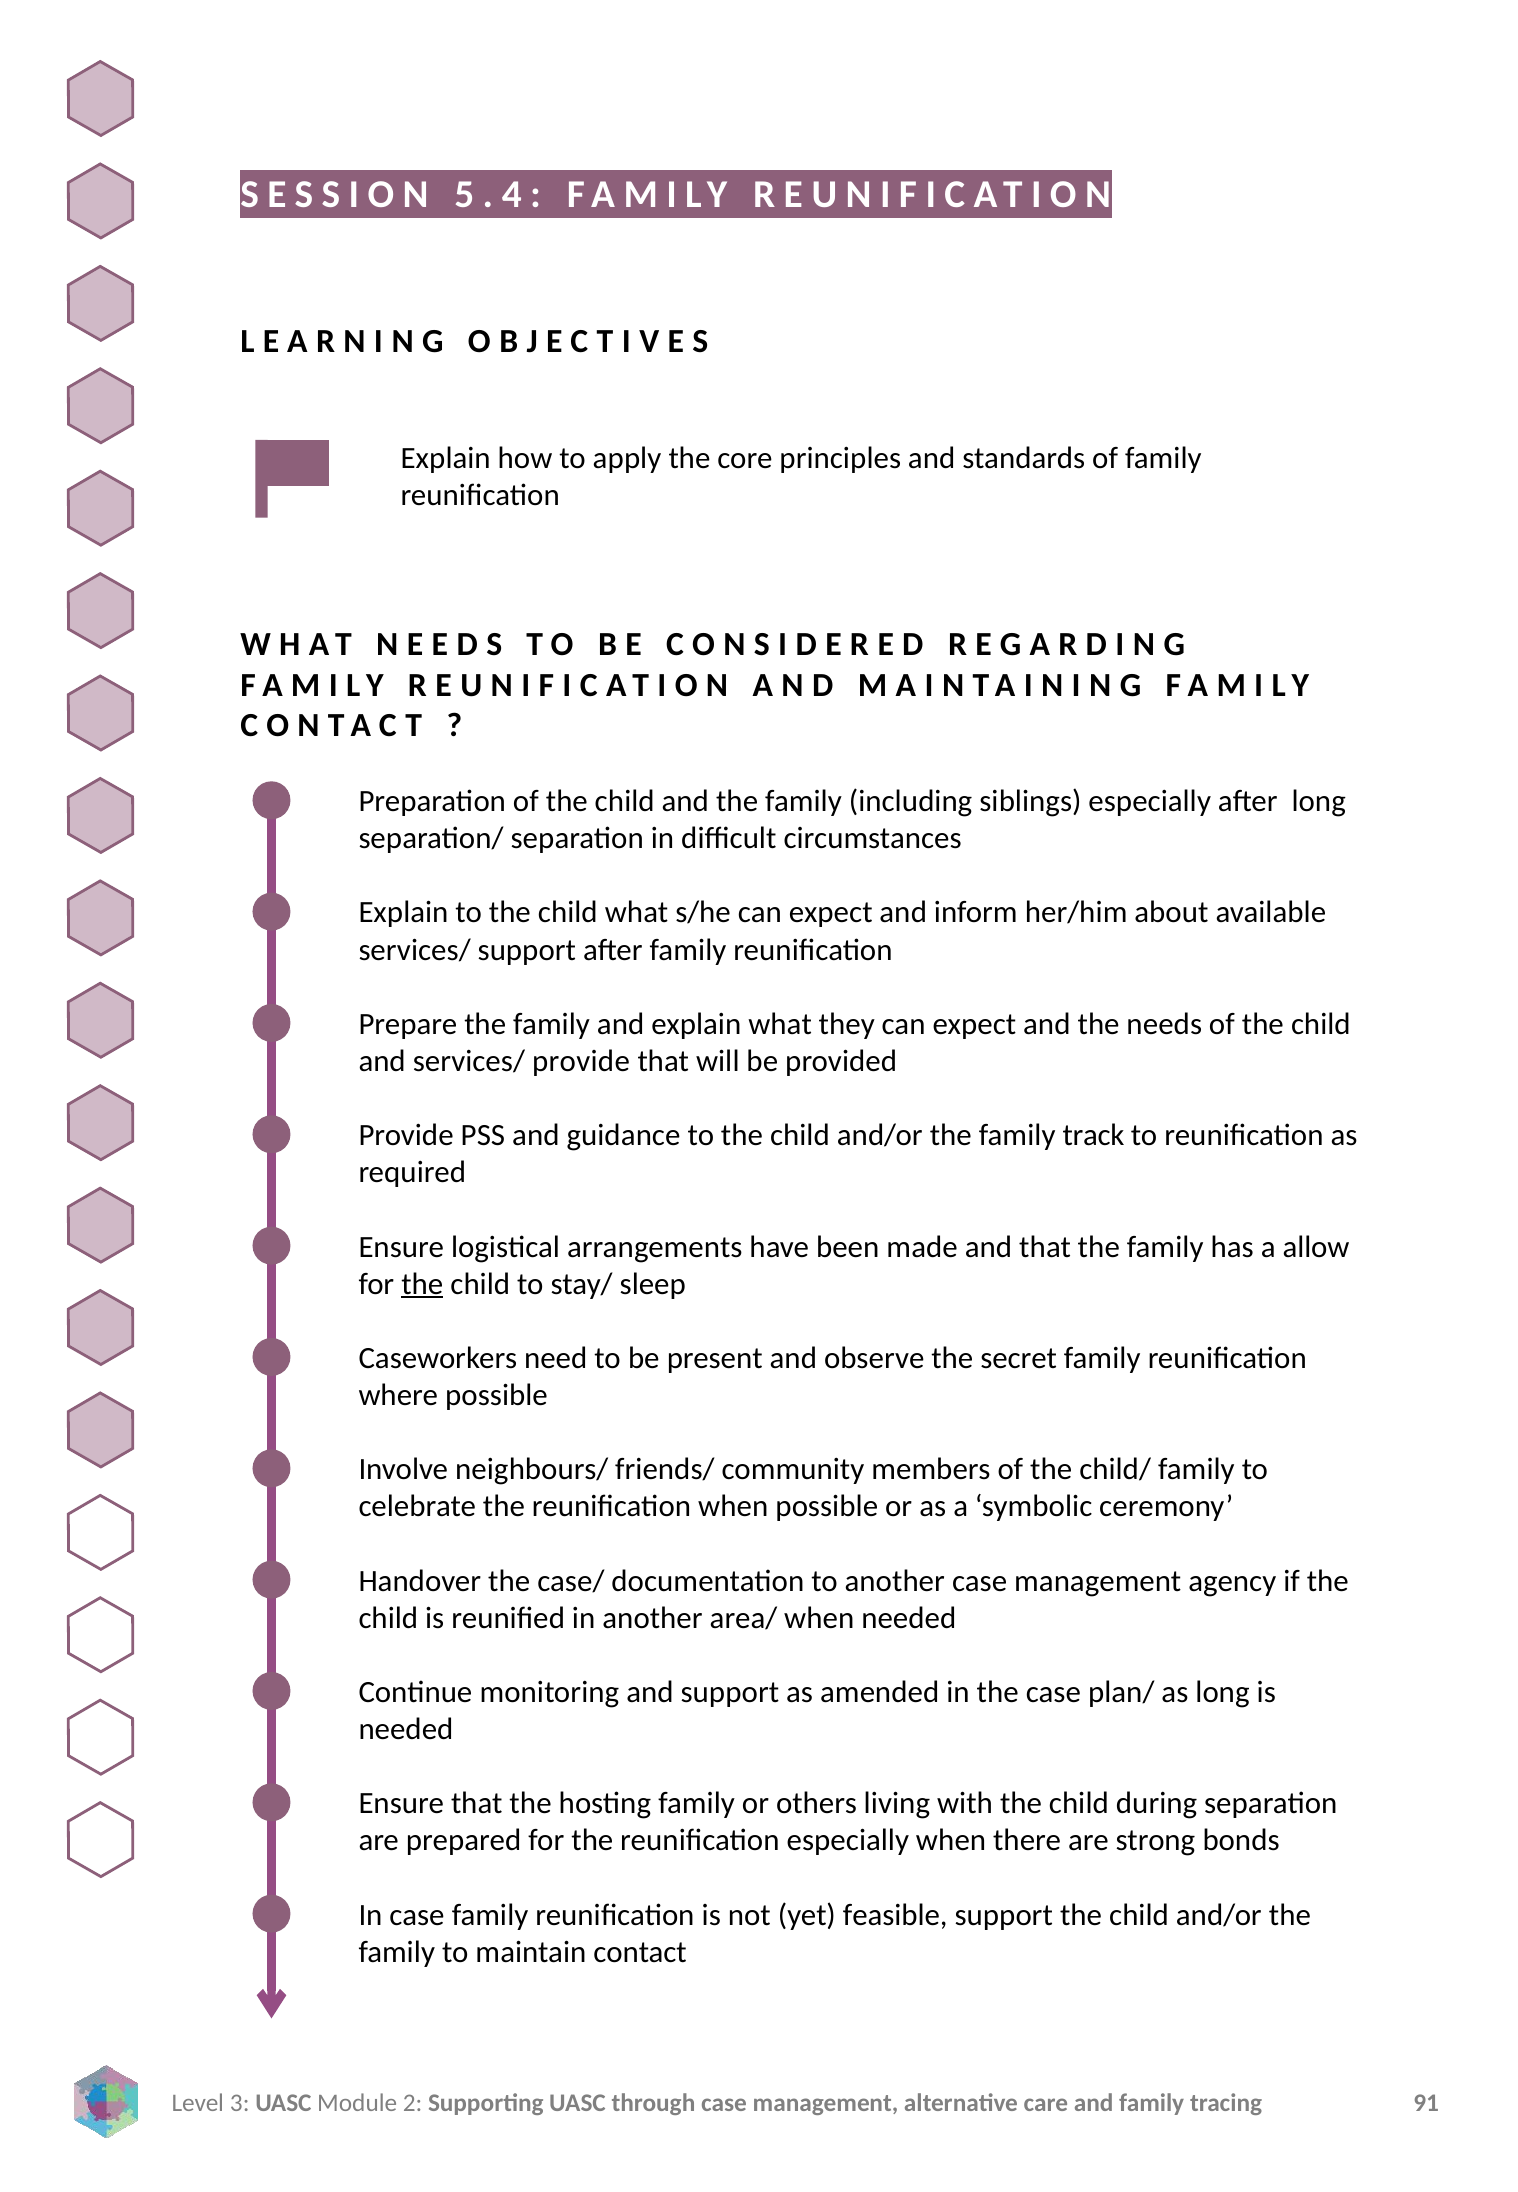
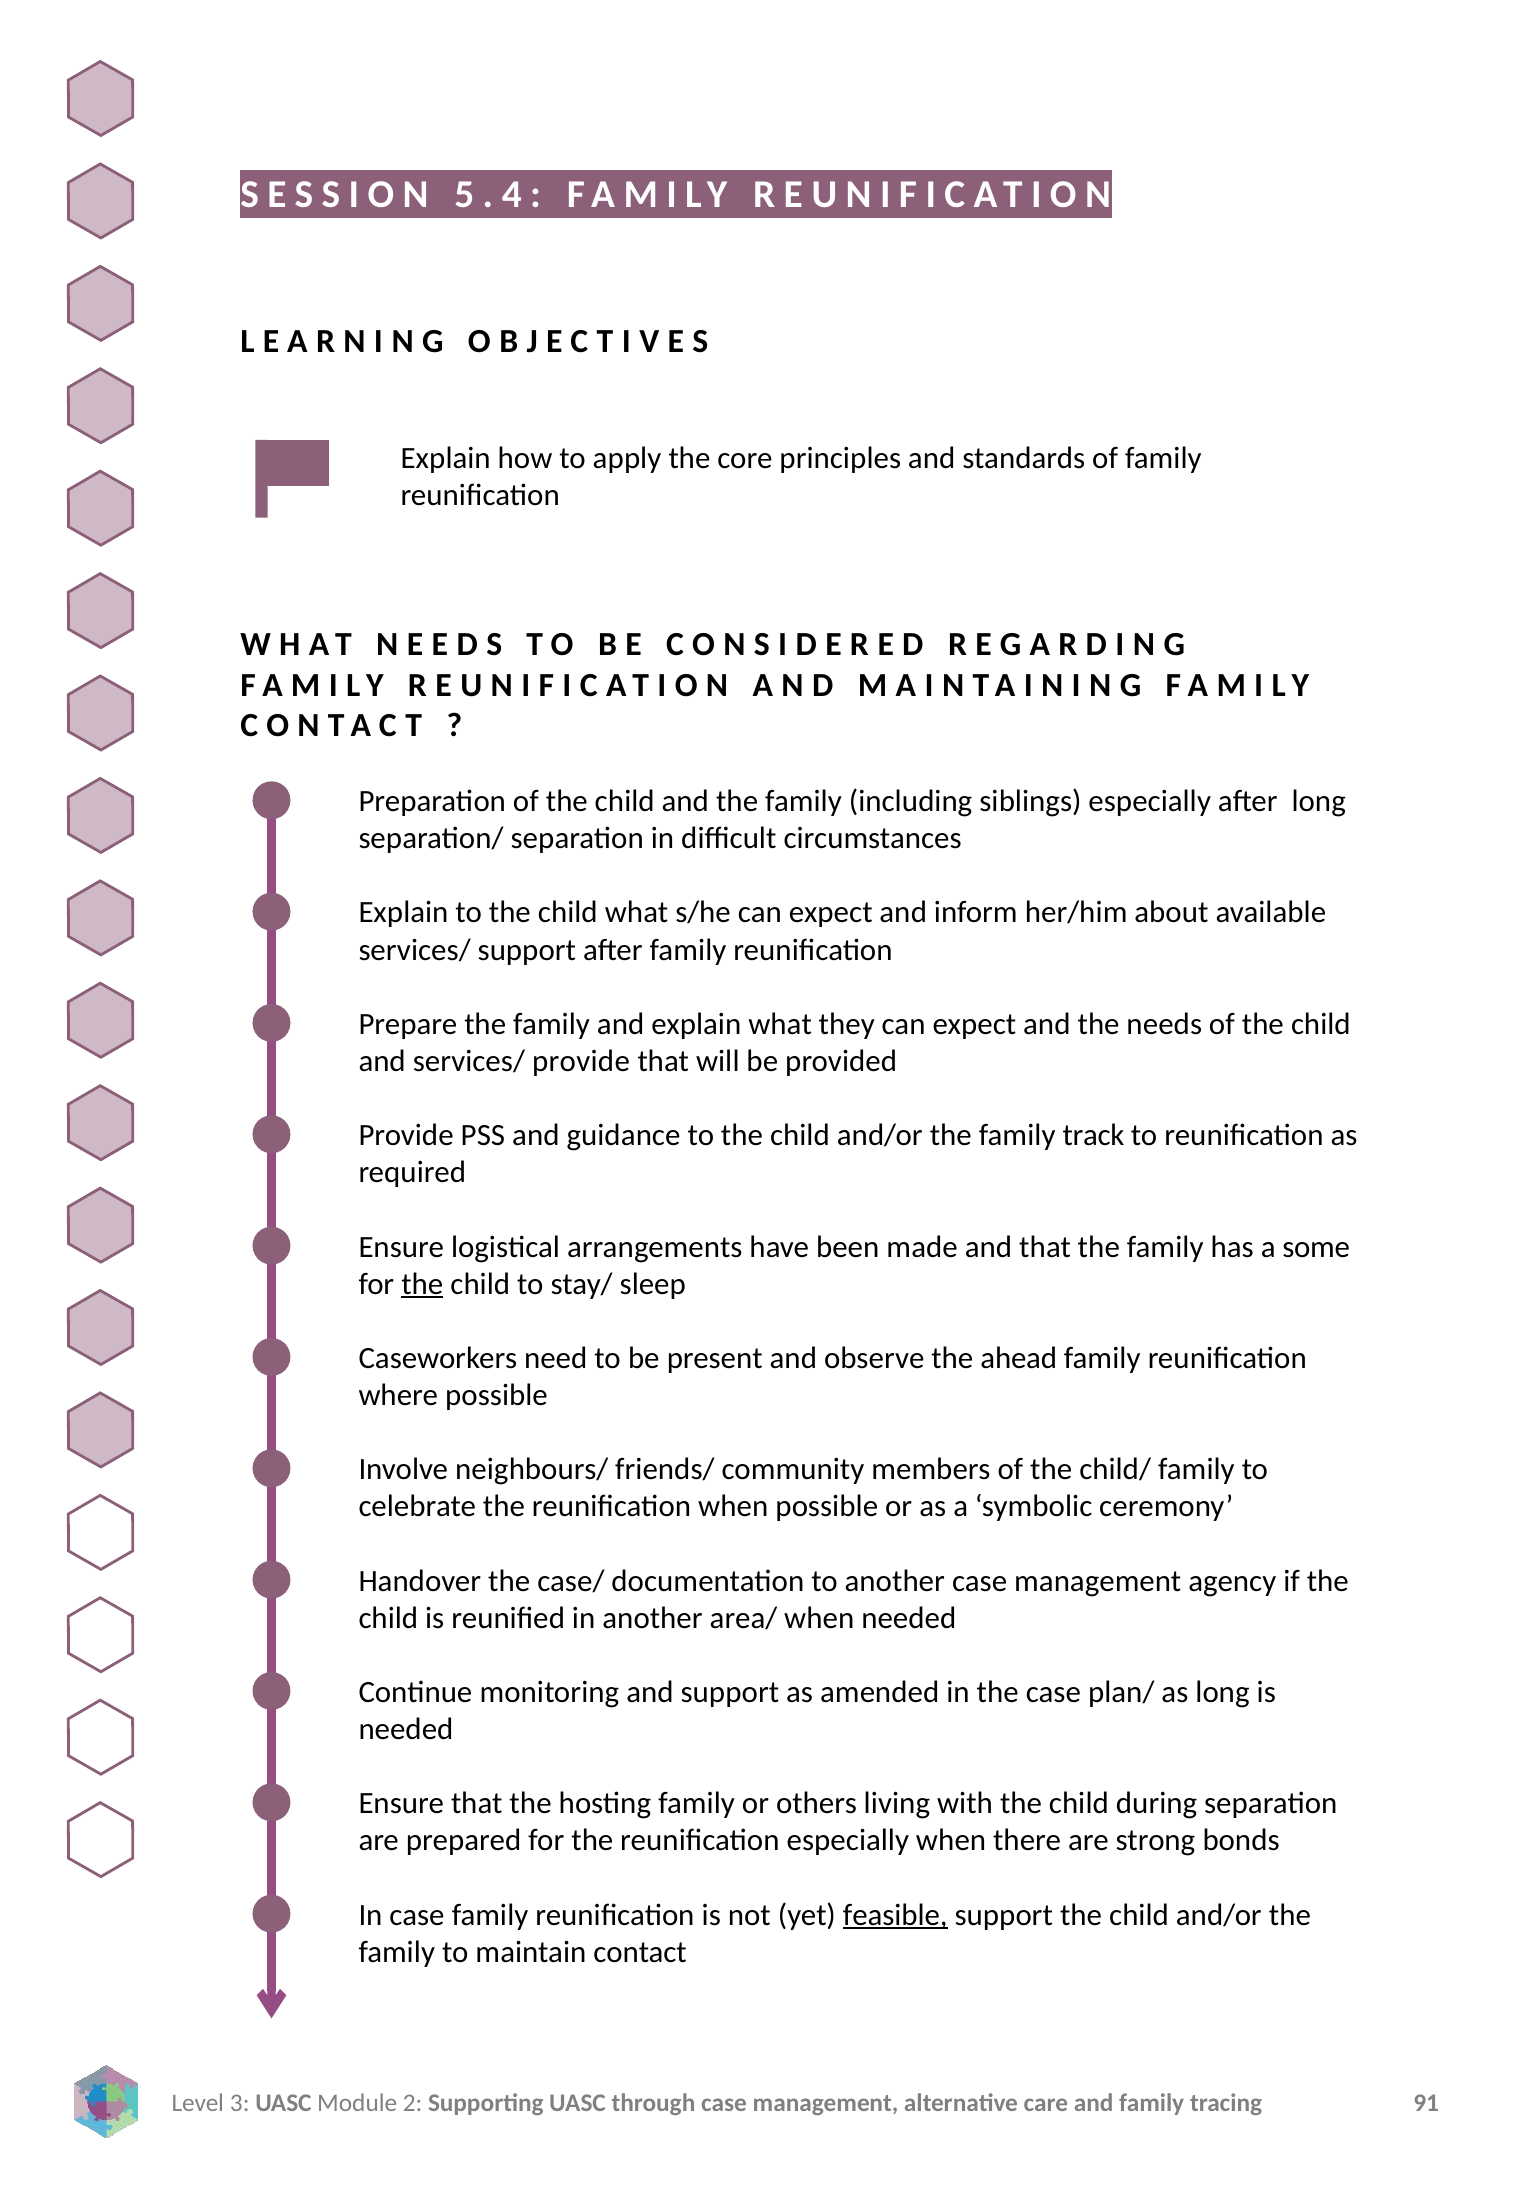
allow: allow -> some
secret: secret -> ahead
feasible underline: none -> present
